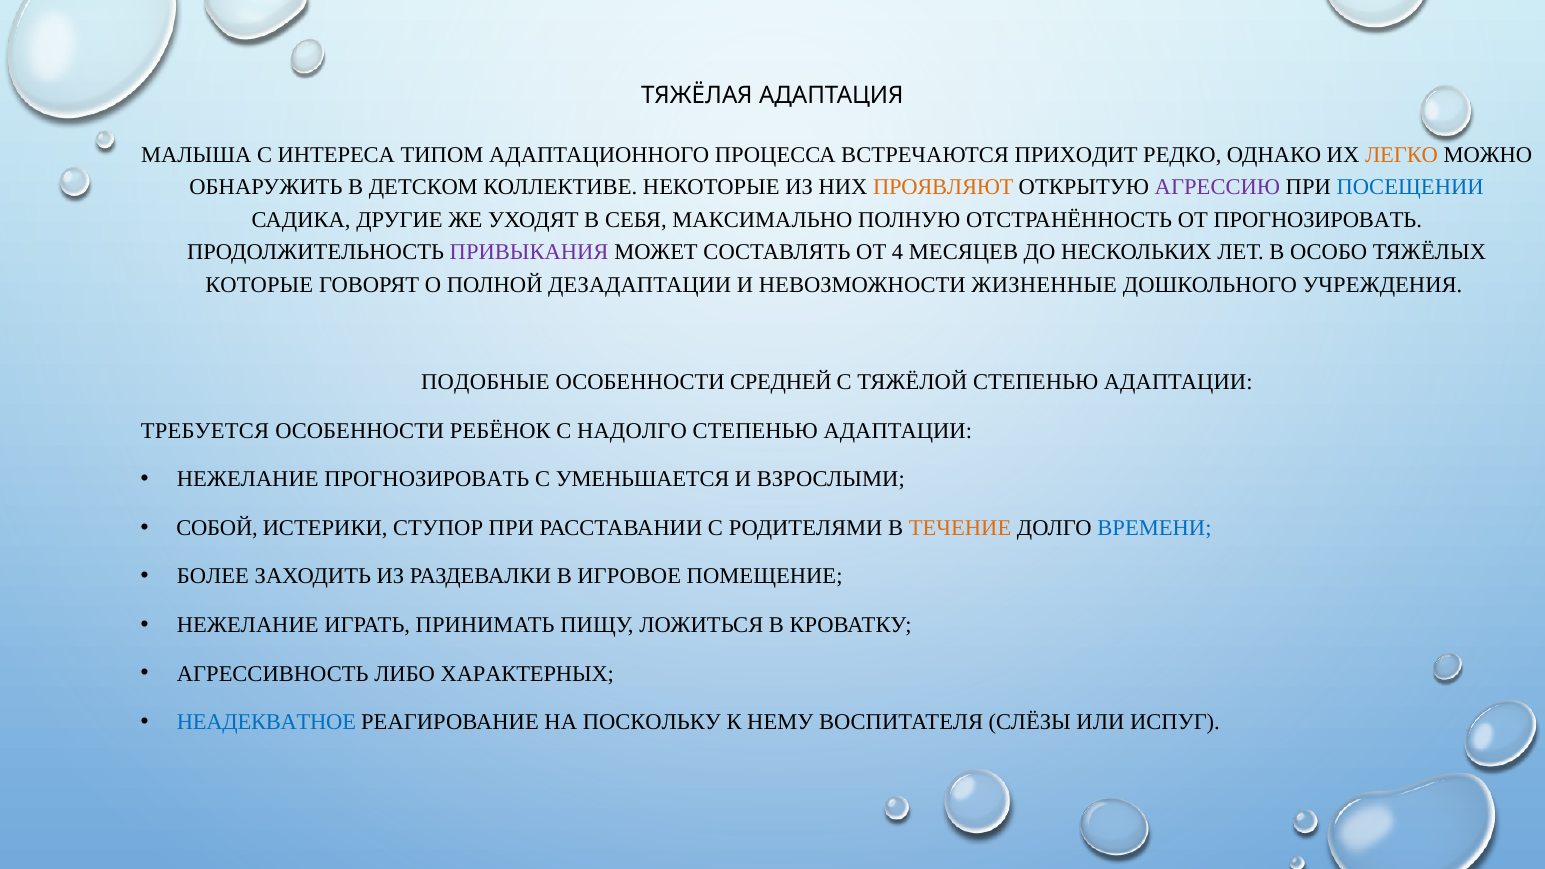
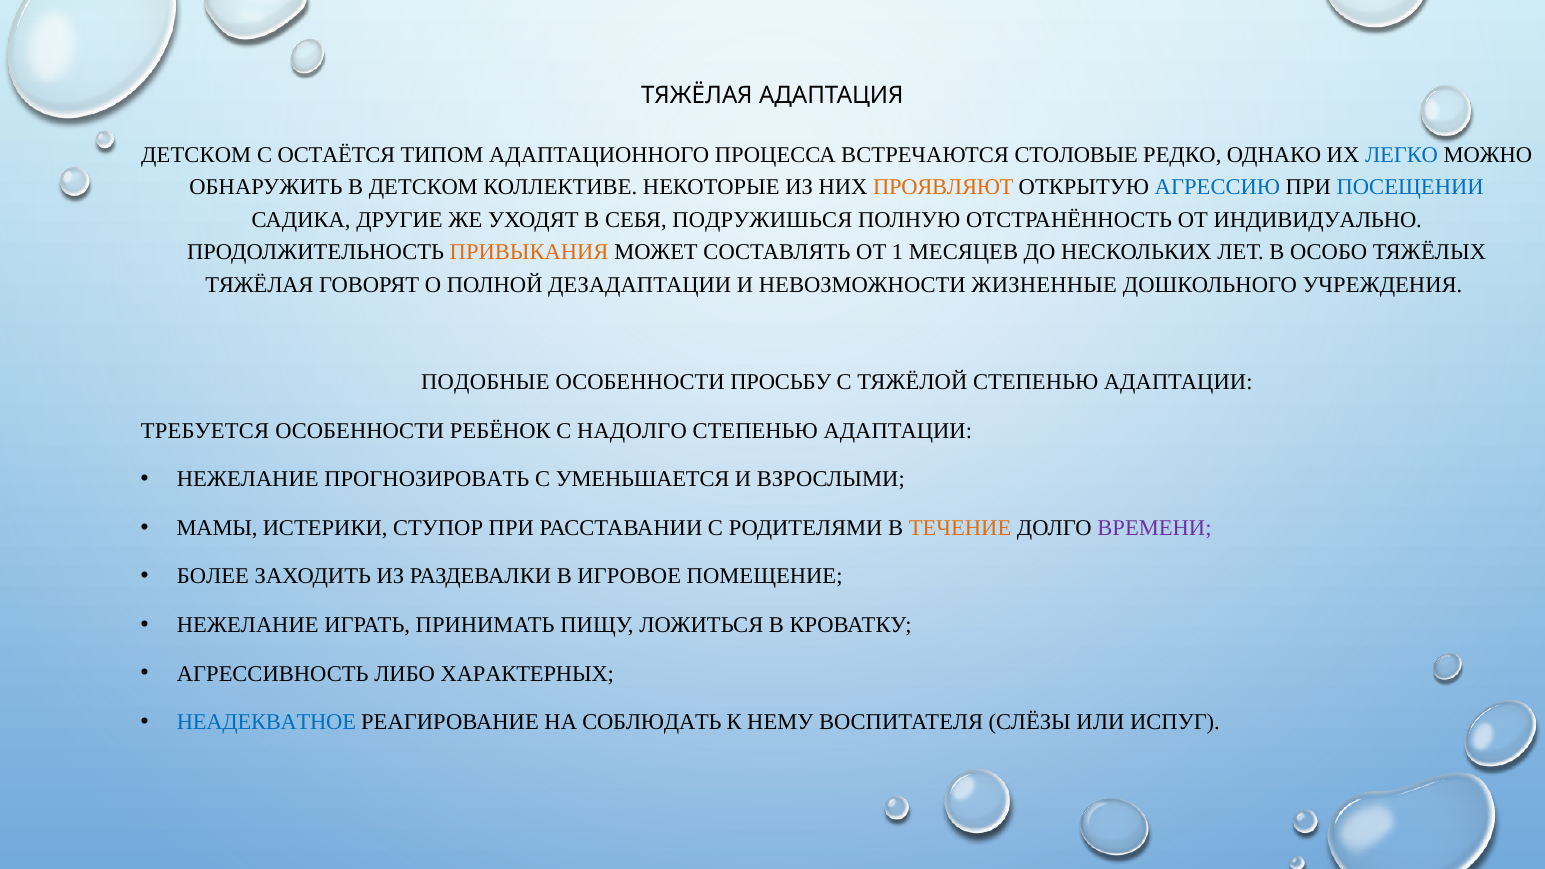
МАЛЫША at (196, 155): МАЛЫША -> ДЕТСКОМ
ИНТЕРЕСА: ИНТЕРЕСА -> ОСТАЁТСЯ
ПРИХОДИТ: ПРИХОДИТ -> СТОЛОВЫЕ
ЛЕГКО colour: orange -> blue
АГРЕССИЮ colour: purple -> blue
МАКСИМАЛЬНО: МАКСИМАЛЬНО -> ПОДРУЖИШЬСЯ
ОТ ПРОГНОЗИРОВАТЬ: ПРОГНОЗИРОВАТЬ -> ИНДИВИДУАЛЬНО
ПРИВЫКАНИЯ colour: purple -> orange
4: 4 -> 1
КОТОРЫЕ at (259, 285): КОТОРЫЕ -> ТЯЖЁЛАЯ
СРЕДНЕЙ: СРЕДНЕЙ -> ПРОСЬБУ
СОБОЙ: СОБОЙ -> МАМЫ
ВРЕМЕНИ colour: blue -> purple
ПОСКОЛЬКУ: ПОСКОЛЬКУ -> СОБЛЮДАТЬ
